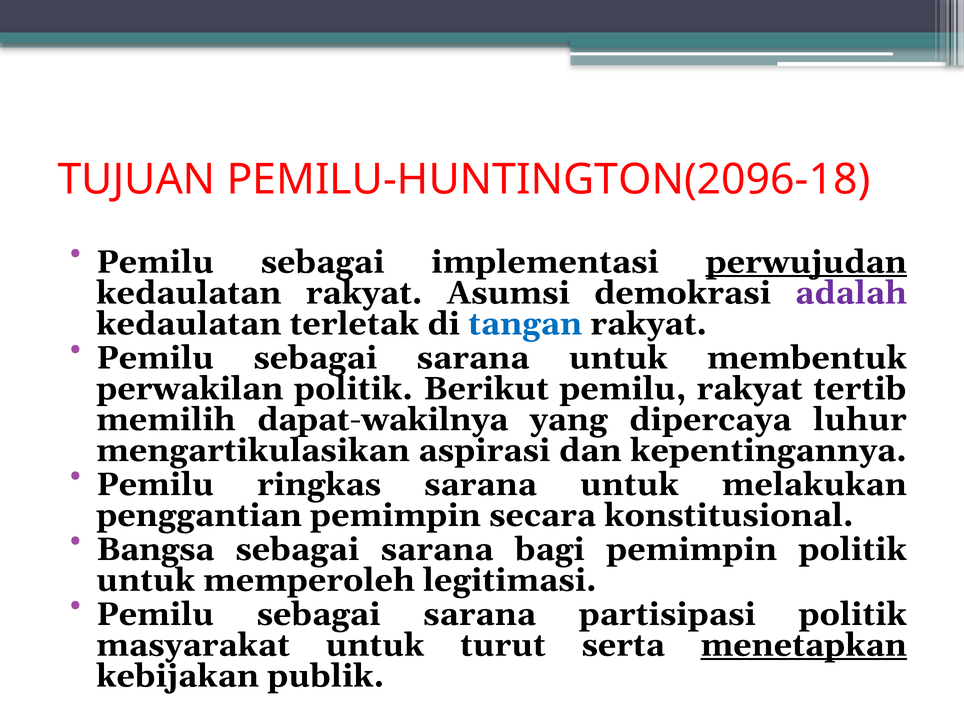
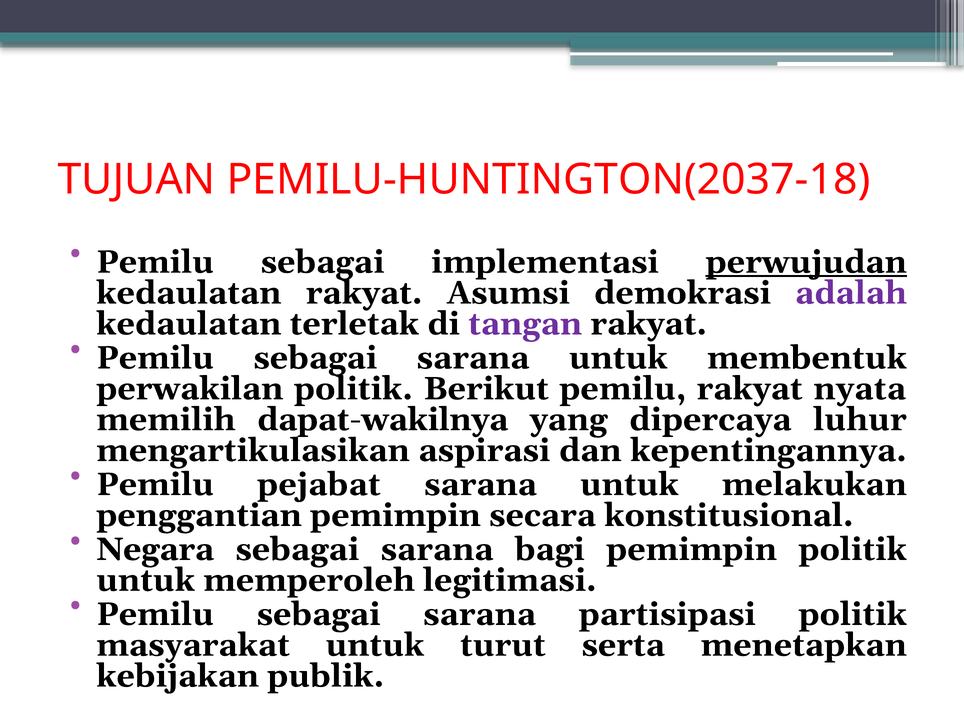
PEMILU-HUNTINGTON(2096-18: PEMILU-HUNTINGTON(2096-18 -> PEMILU-HUNTINGTON(2037-18
tangan colour: blue -> purple
tertib: tertib -> nyata
ringkas: ringkas -> pejabat
Bangsa: Bangsa -> Negara
menetapkan underline: present -> none
